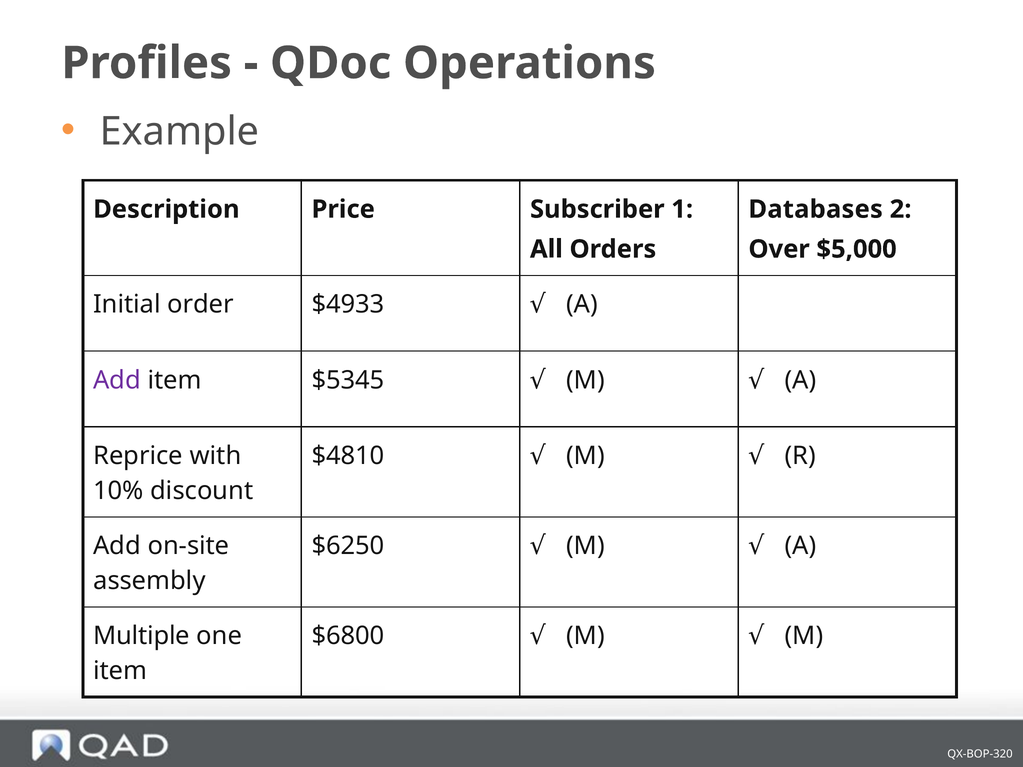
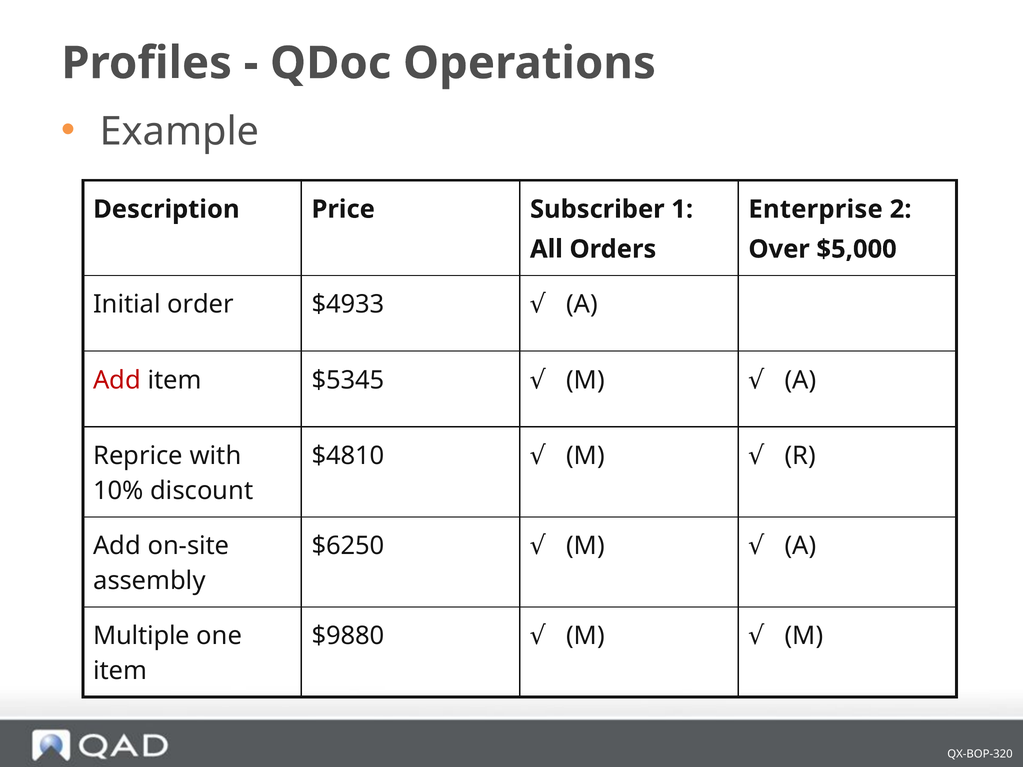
Databases: Databases -> Enterprise
Add at (117, 380) colour: purple -> red
$6800: $6800 -> $9880
